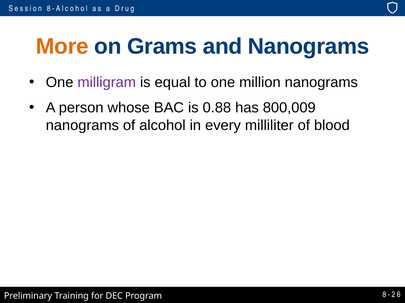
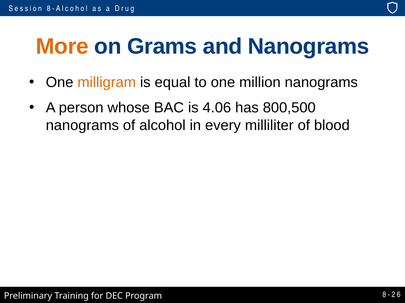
milligram colour: purple -> orange
0.88: 0.88 -> 4.06
800,009: 800,009 -> 800,500
